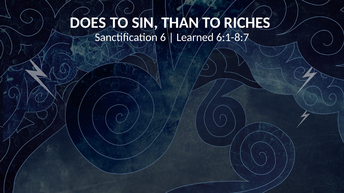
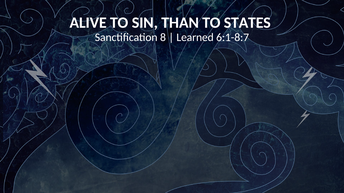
DOES: DOES -> ALIVE
RICHES: RICHES -> STATES
6: 6 -> 8
